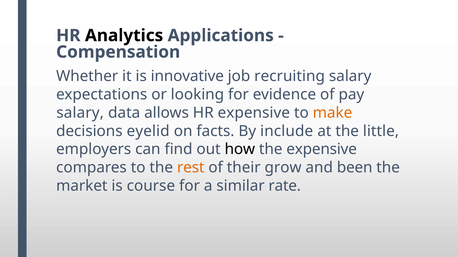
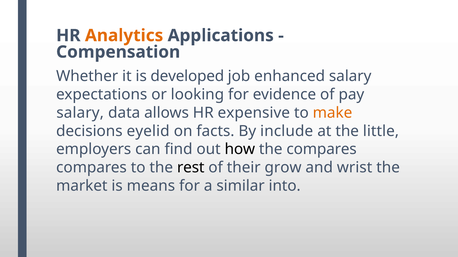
Analytics colour: black -> orange
innovative: innovative -> developed
recruiting: recruiting -> enhanced
the expensive: expensive -> compares
rest colour: orange -> black
been: been -> wrist
course: course -> means
rate: rate -> into
